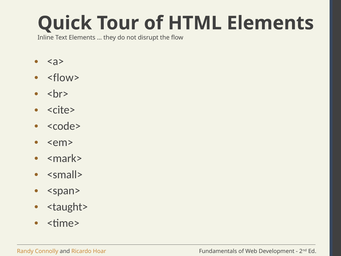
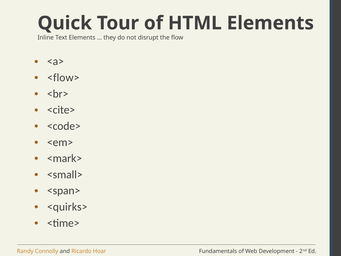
<taught>: <taught> -> <quirks>
